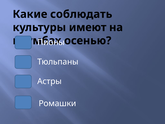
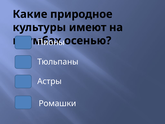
соблюдать: соблюдать -> природное
